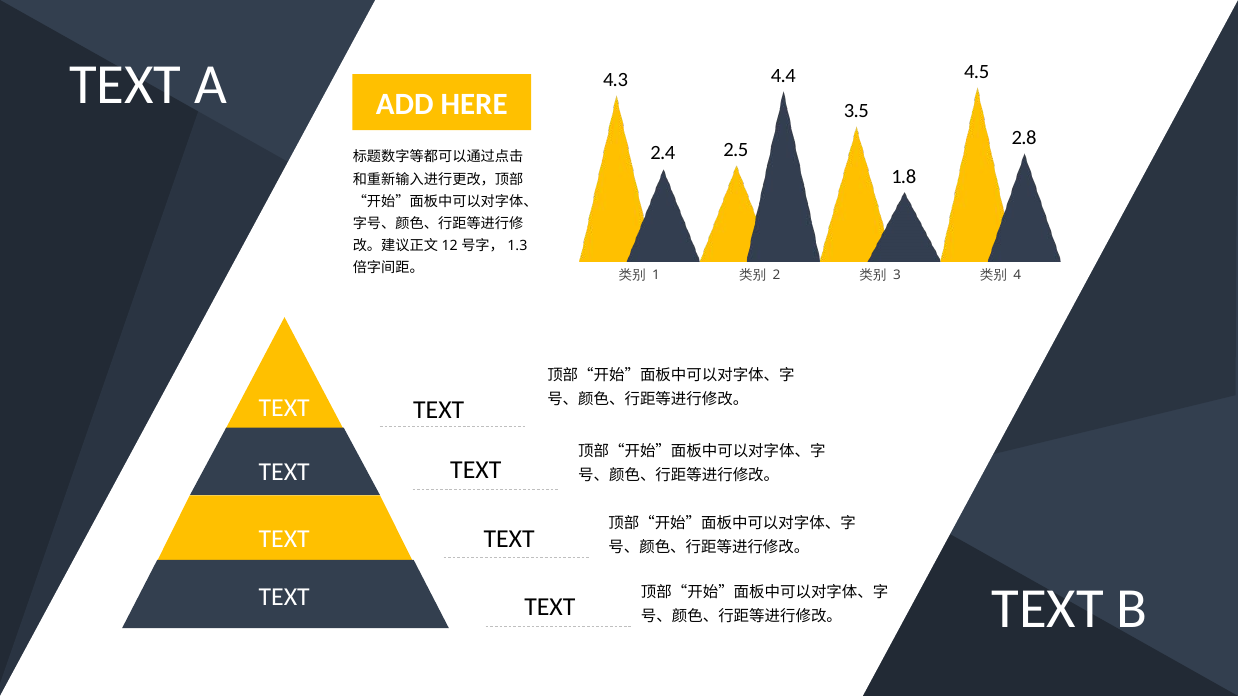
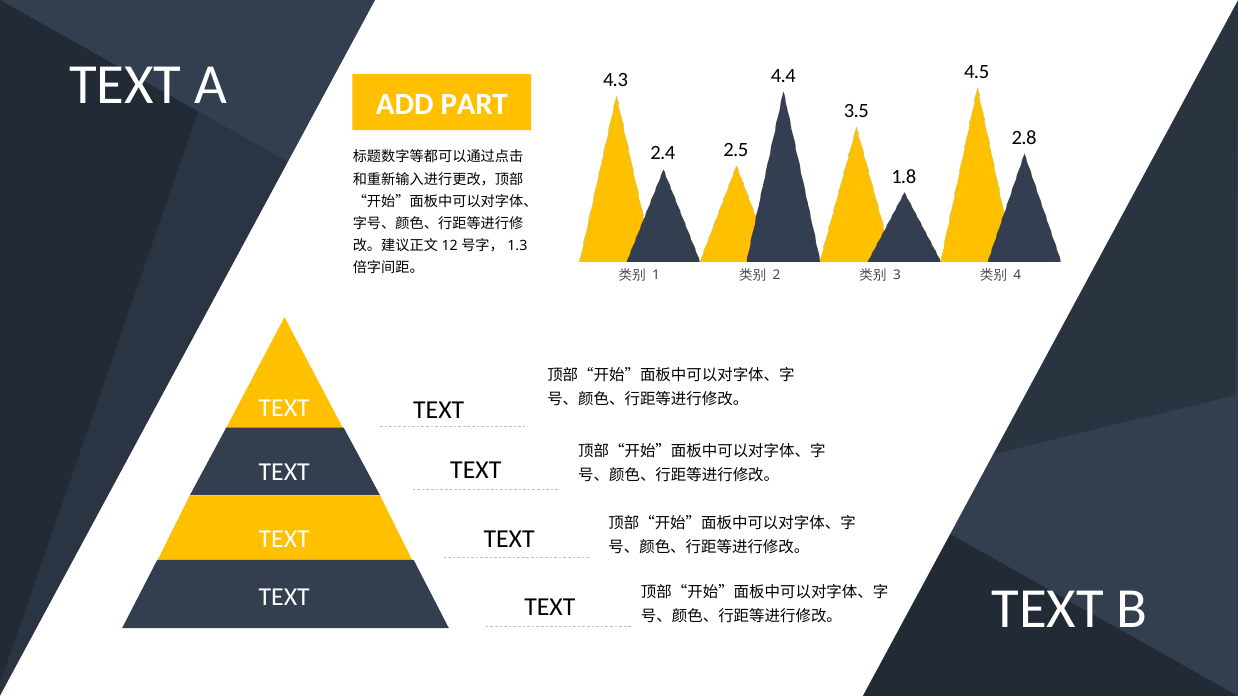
HERE: HERE -> PART
